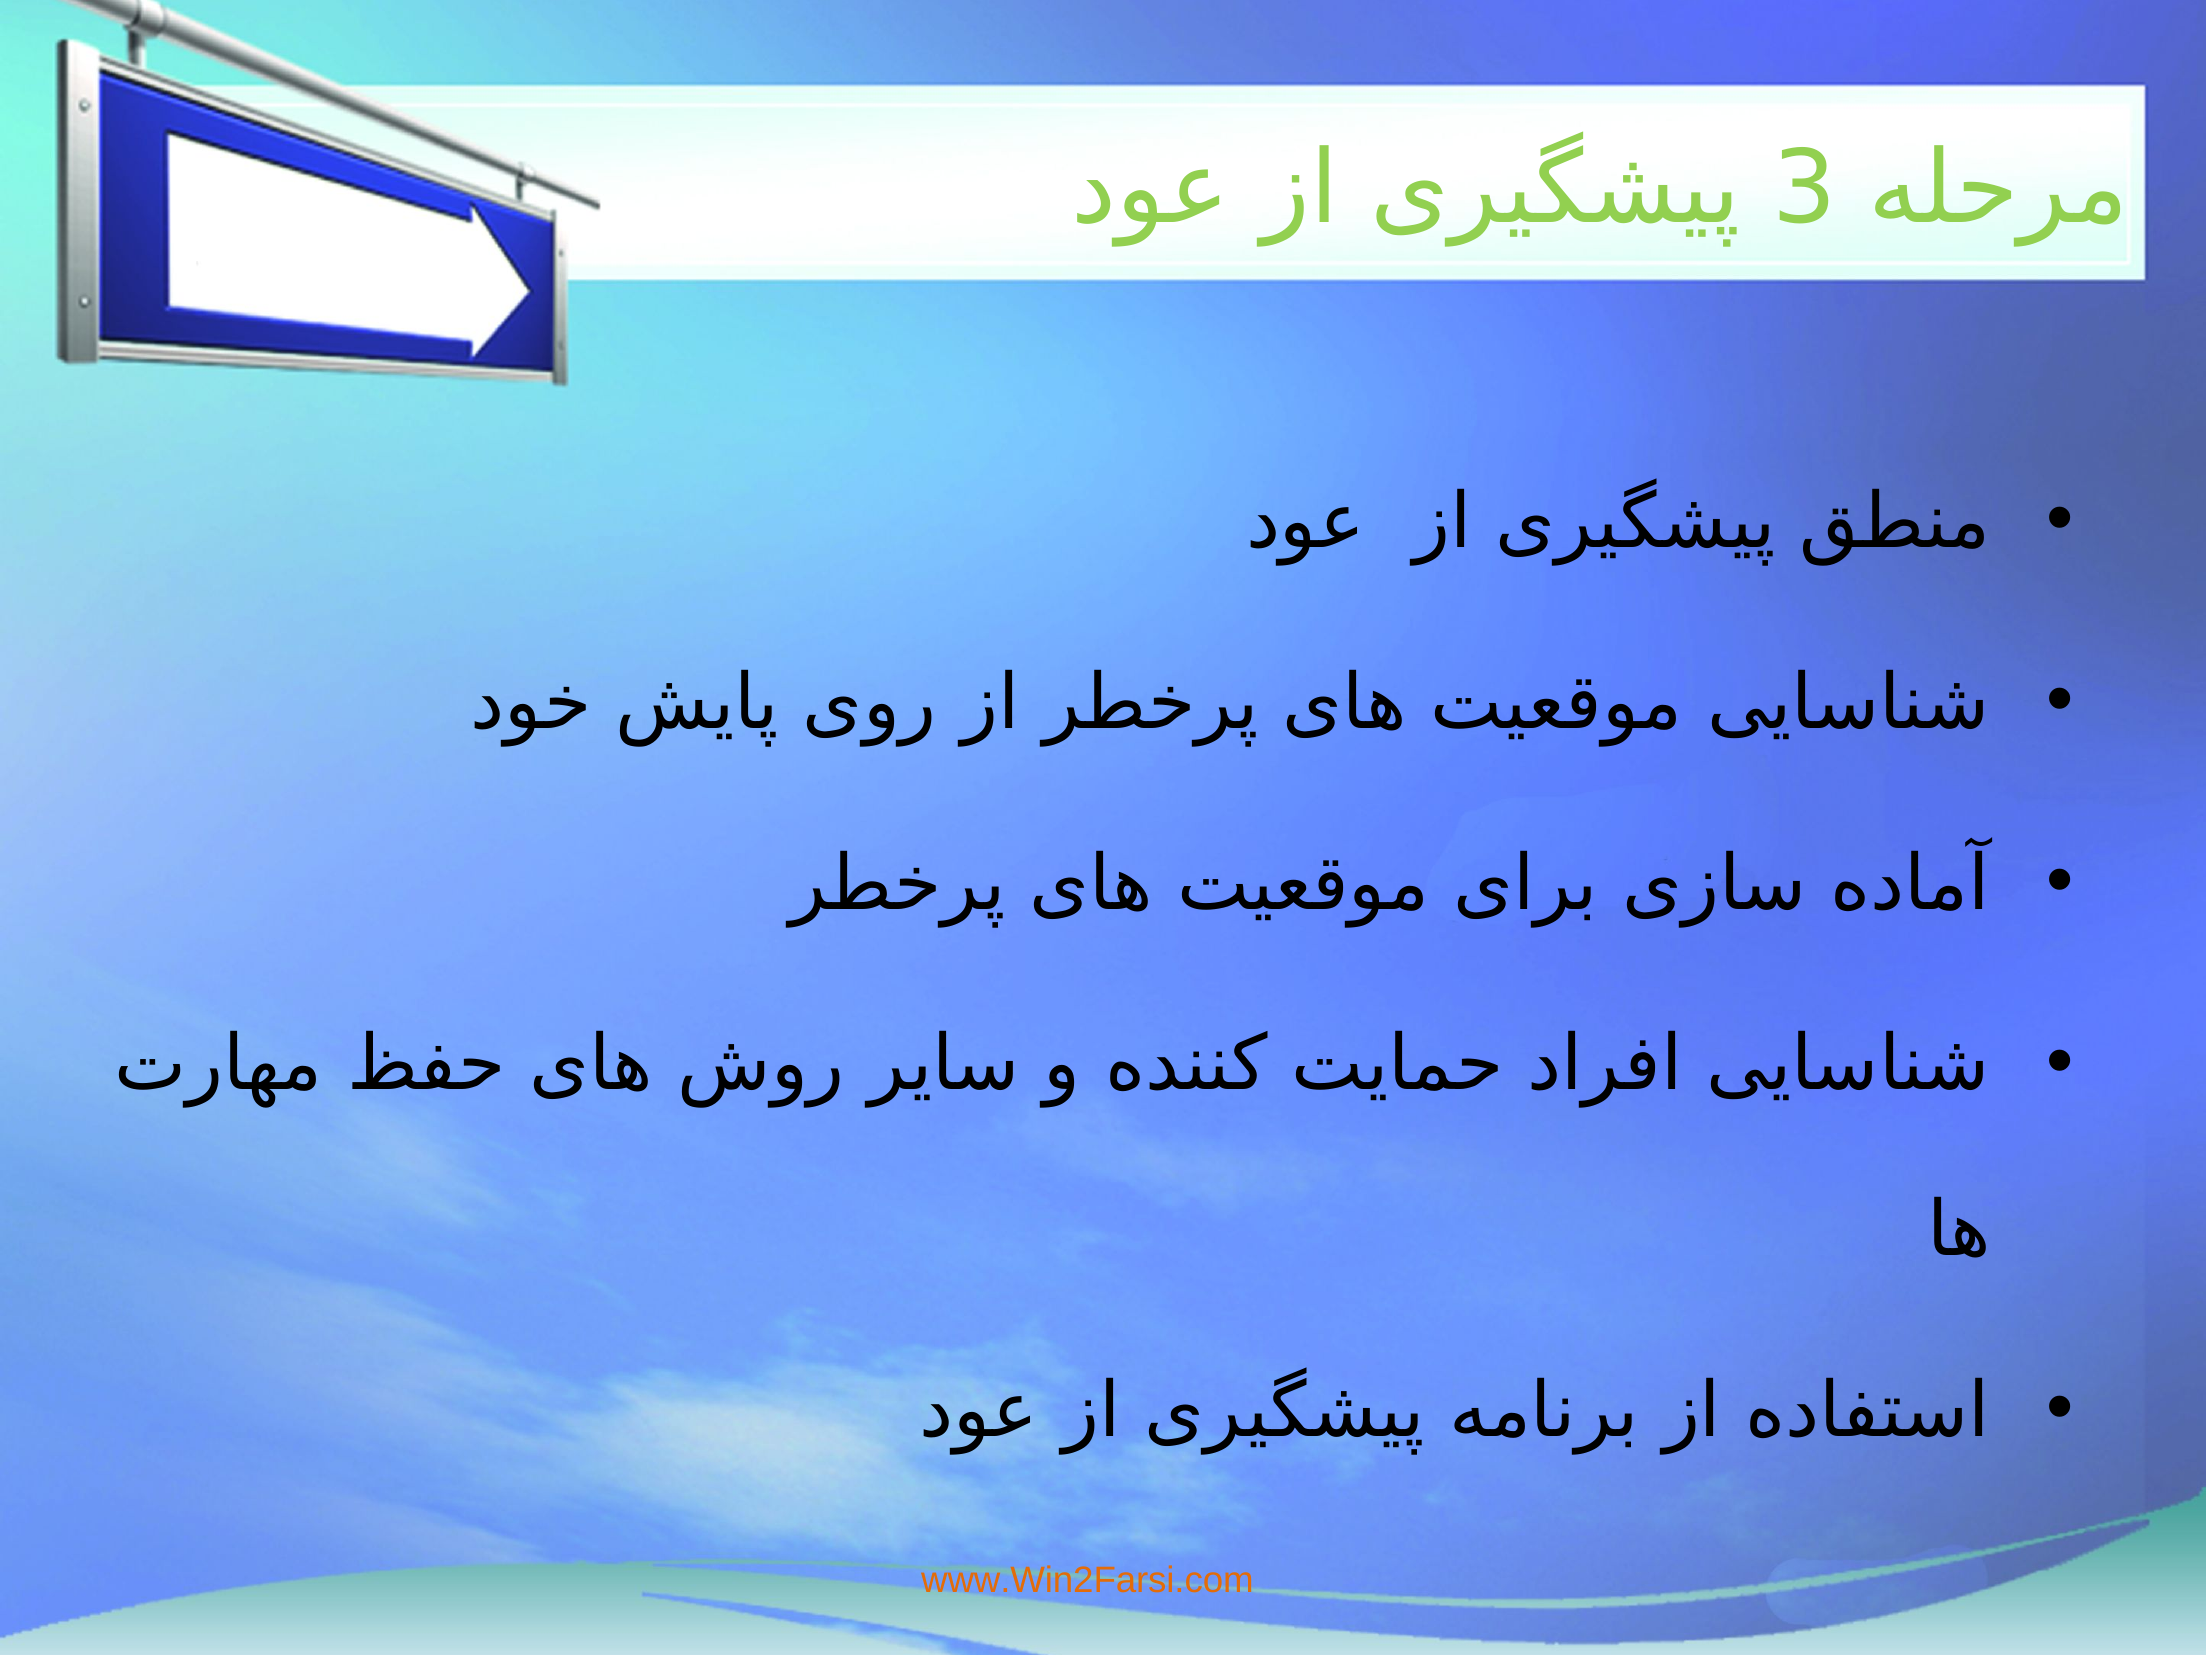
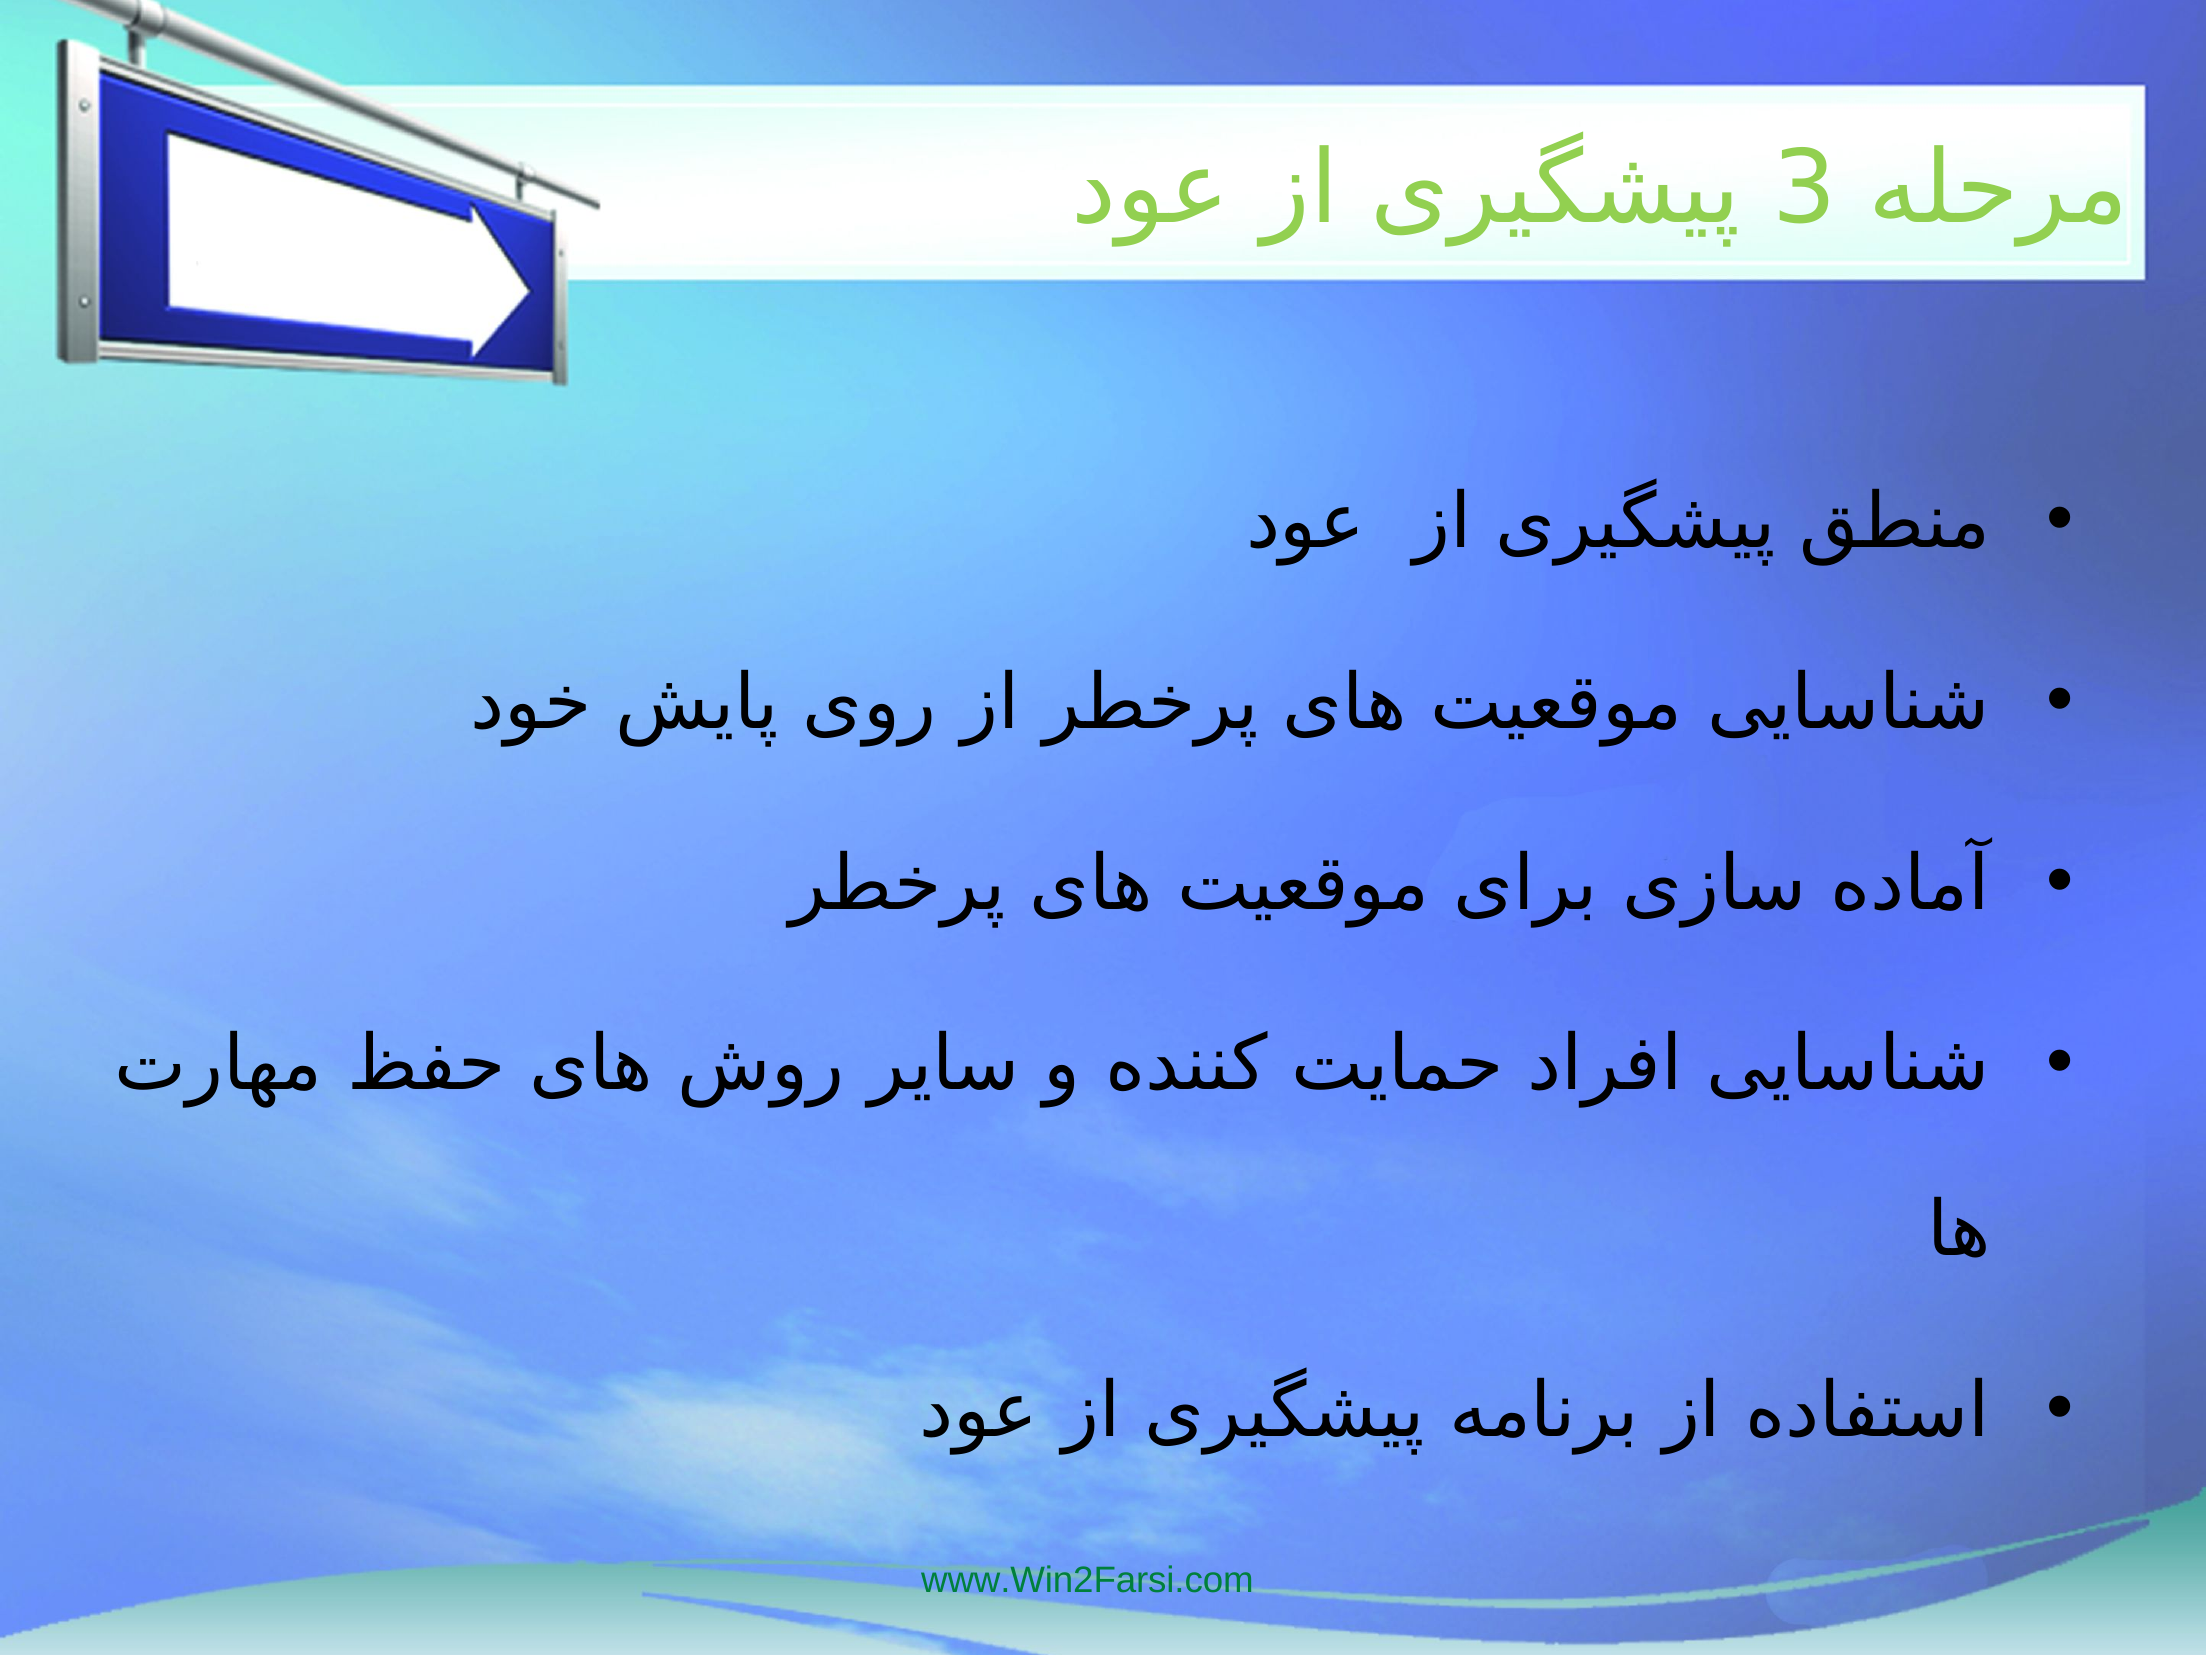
www.Win2Farsi.com colour: orange -> green
